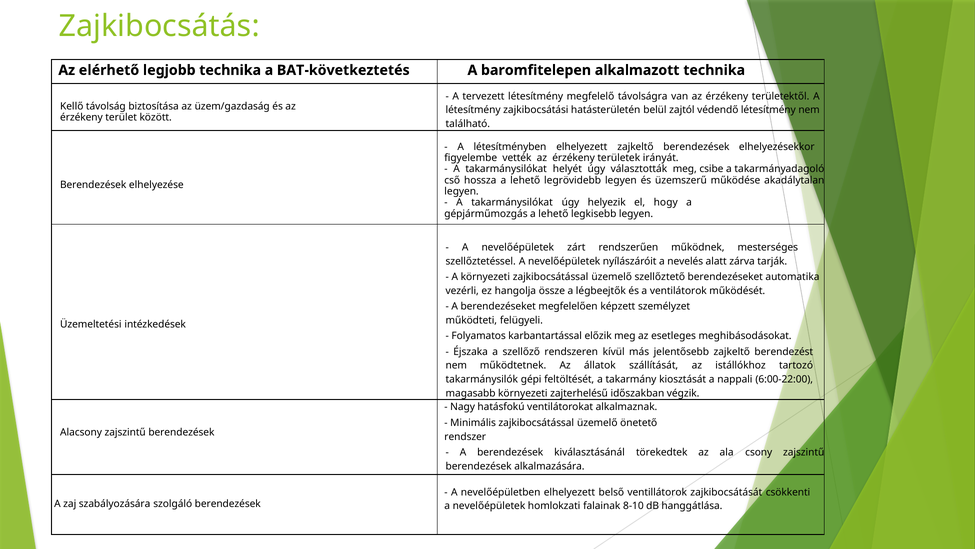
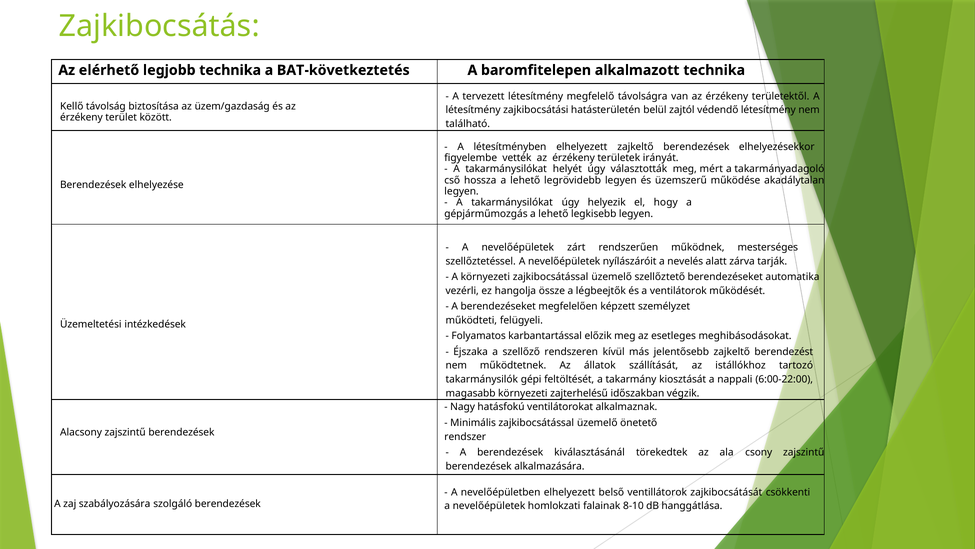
csibe: csibe -> mért
